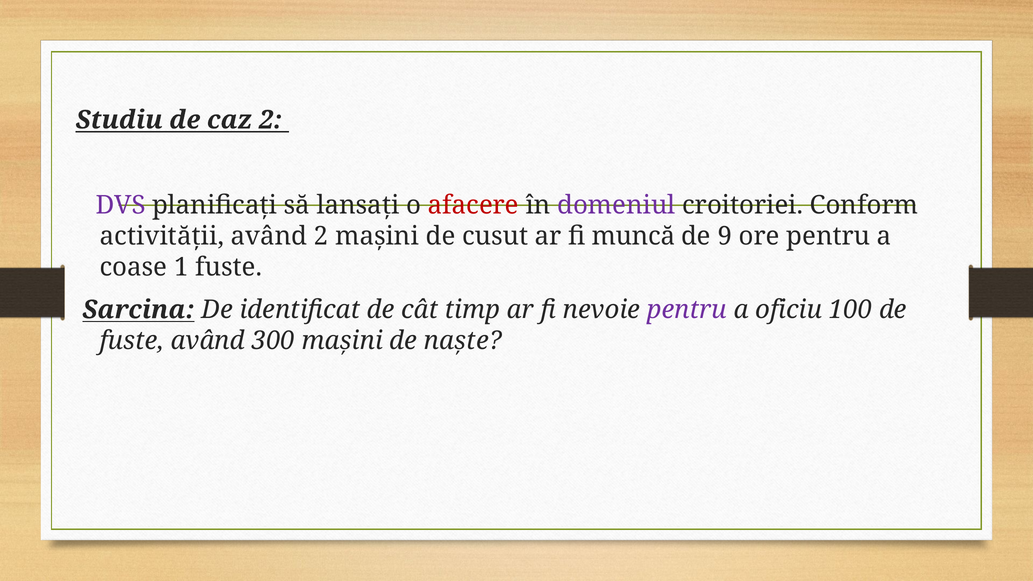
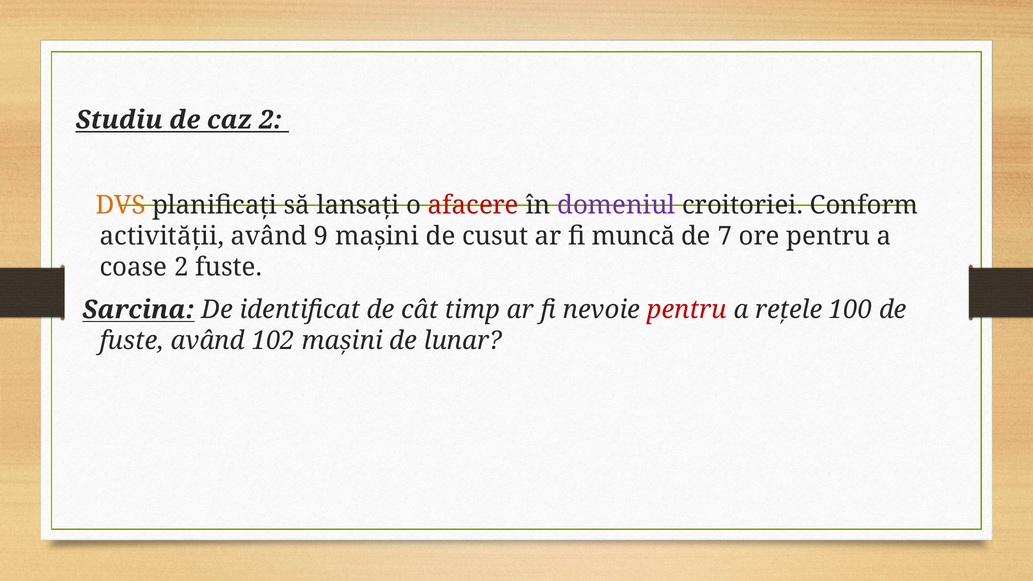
DVS colour: purple -> orange
având 2: 2 -> 9
9: 9 -> 7
coase 1: 1 -> 2
pentru at (687, 310) colour: purple -> red
oficiu: oficiu -> rețele
300: 300 -> 102
naște: naște -> lunar
